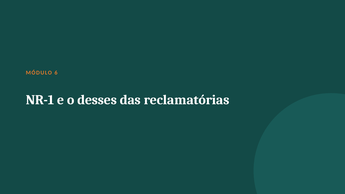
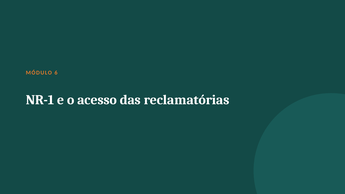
desses: desses -> acesso
